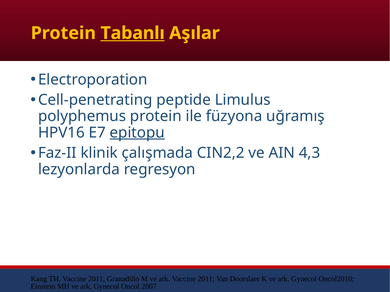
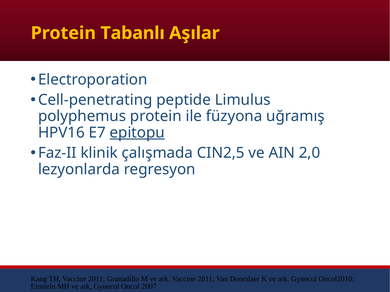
Tabanlı underline: present -> none
CIN2,2: CIN2,2 -> CIN2,5
4,3: 4,3 -> 2,0
